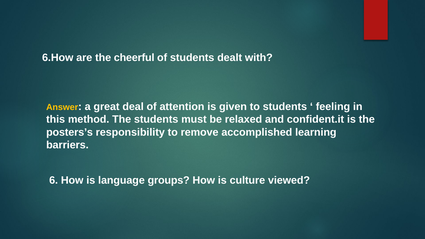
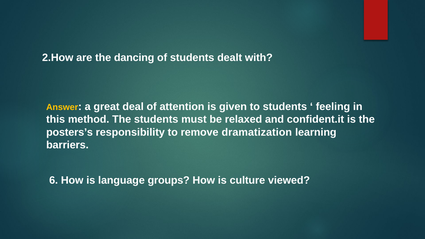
6.How: 6.How -> 2.How
cheerful: cheerful -> dancing
accomplished: accomplished -> dramatization
